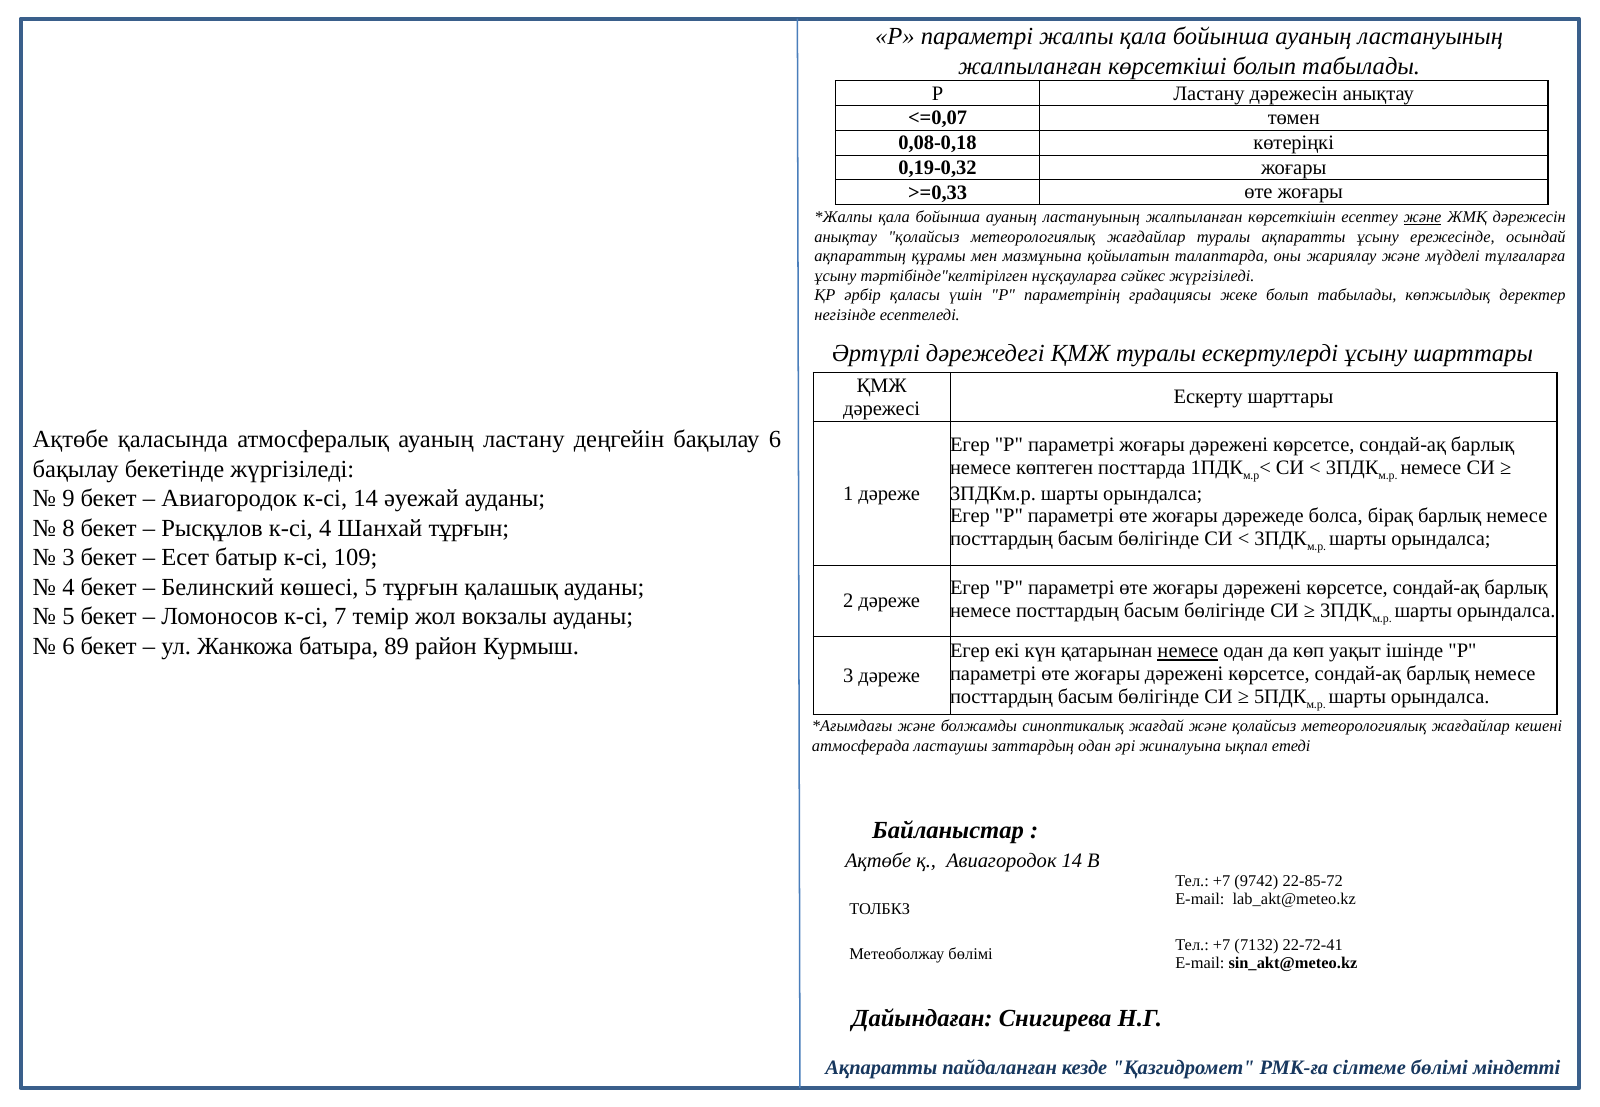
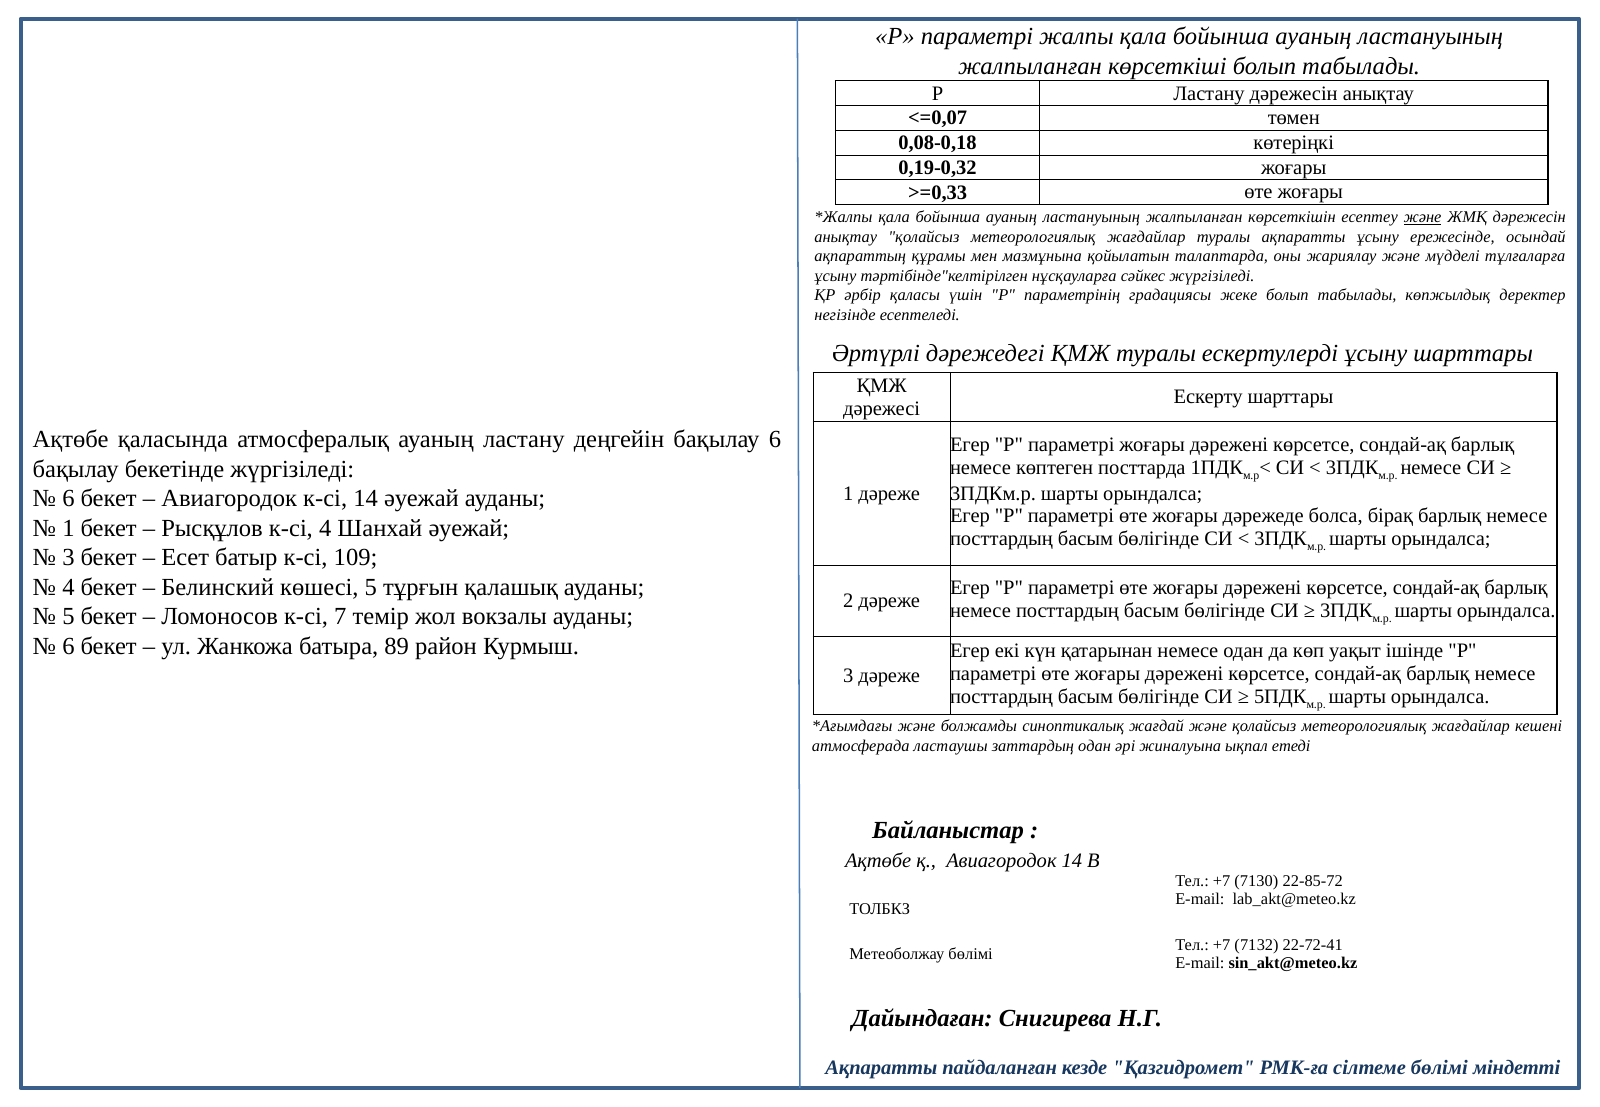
9 at (68, 499): 9 -> 6
8 at (68, 528): 8 -> 1
Шанхай тұрғын: тұрғын -> әуежай
немесе at (1188, 652) underline: present -> none
9742: 9742 -> 7130
